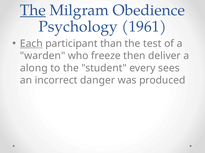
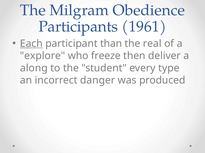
The at (33, 10) underline: present -> none
Psychology: Psychology -> Participants
test: test -> real
warden: warden -> explore
sees: sees -> type
